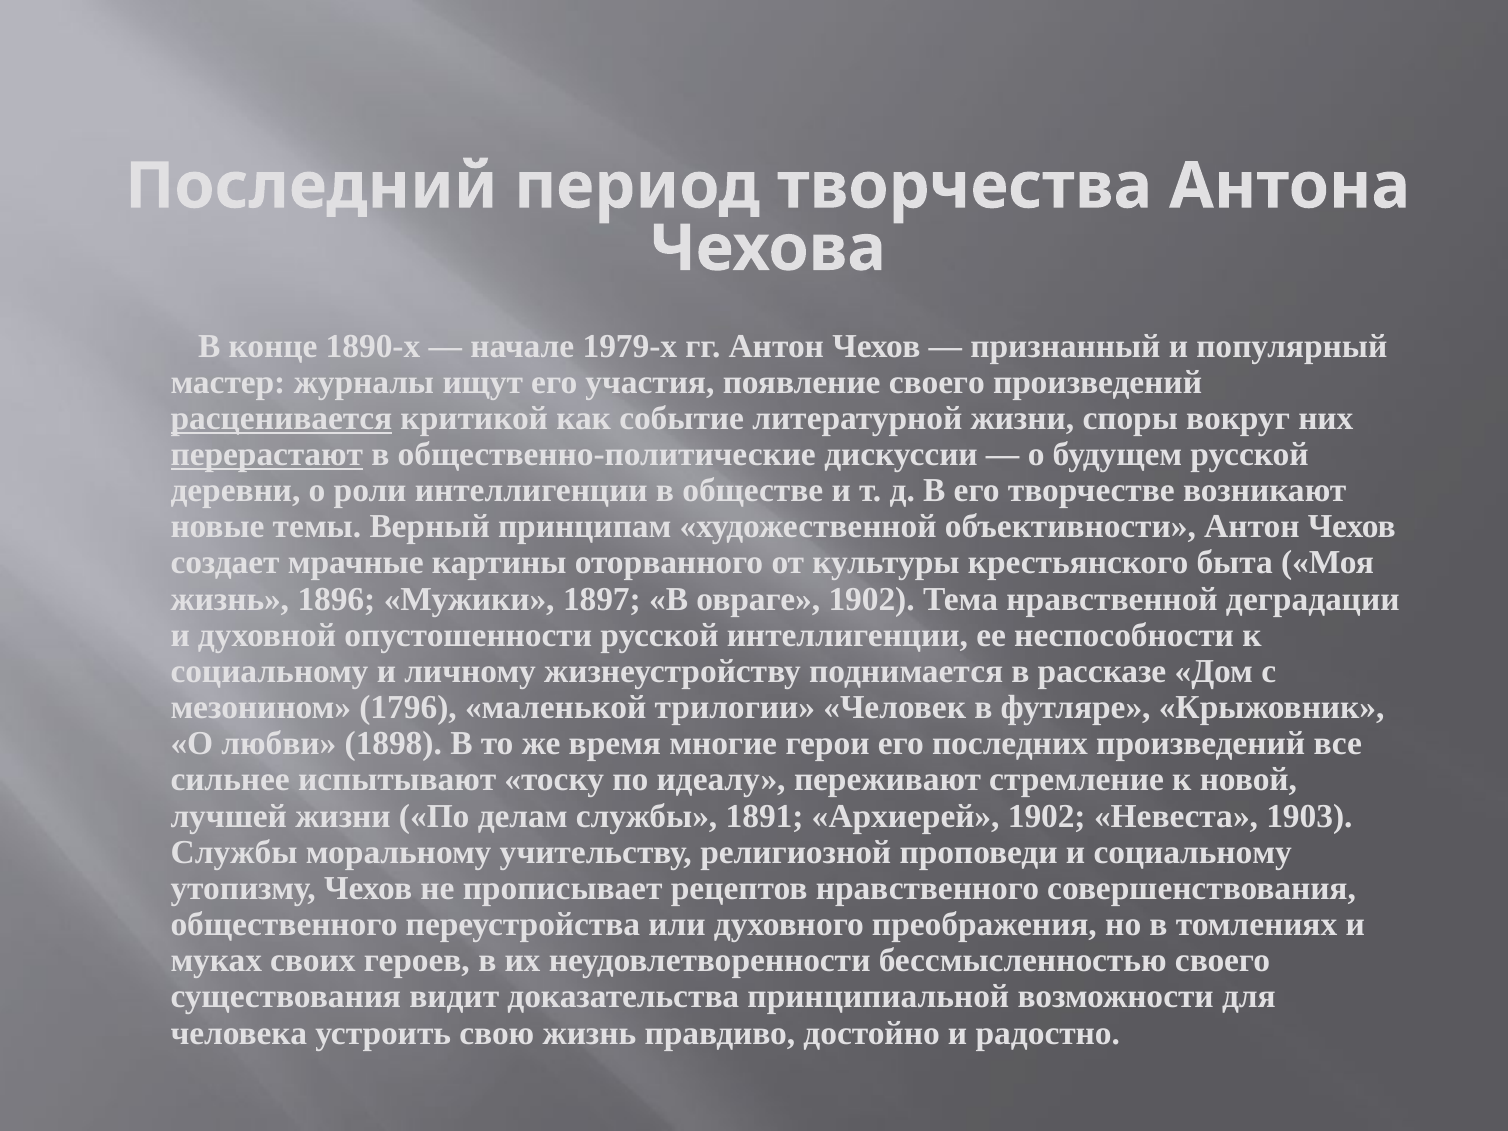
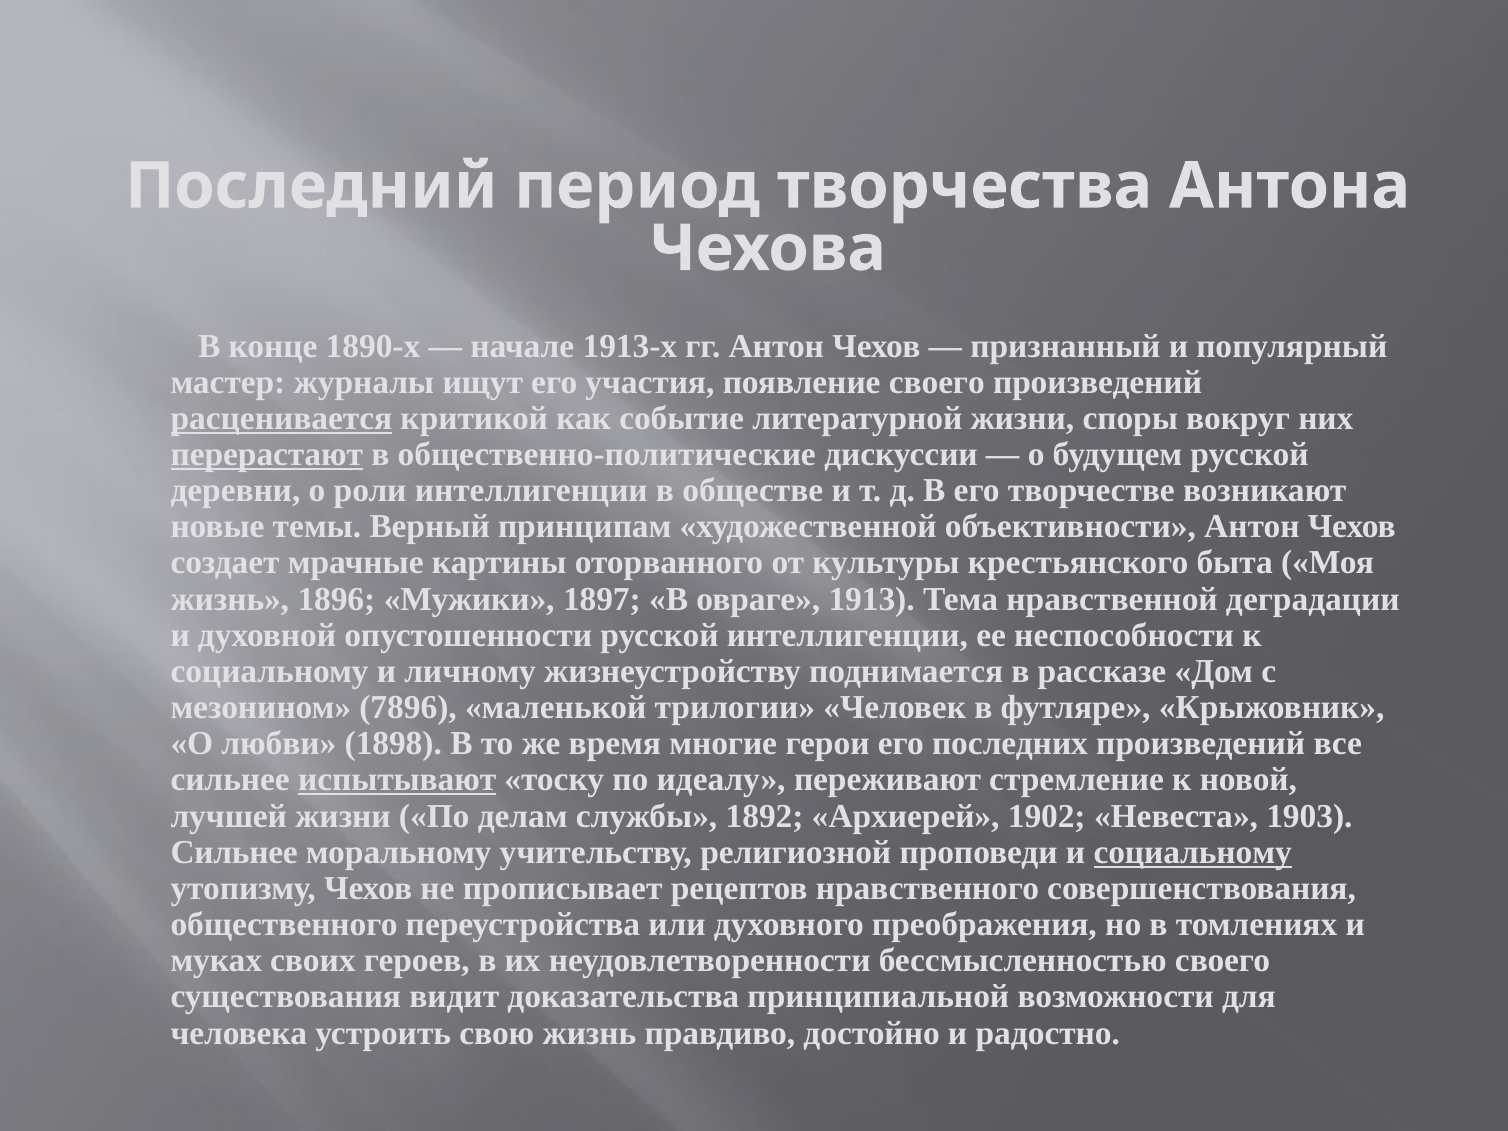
1979-х: 1979-х -> 1913-х
овраге 1902: 1902 -> 1913
1796: 1796 -> 7896
испытывают underline: none -> present
1891: 1891 -> 1892
Службы at (234, 852): Службы -> Сильнее
социальному at (1193, 852) underline: none -> present
